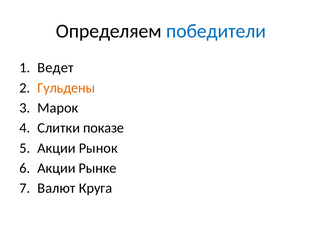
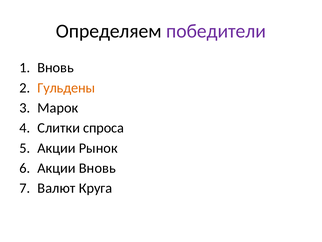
победители colour: blue -> purple
Ведет at (55, 68): Ведет -> Вновь
показе: показе -> спроса
Акции Рынке: Рынке -> Вновь
